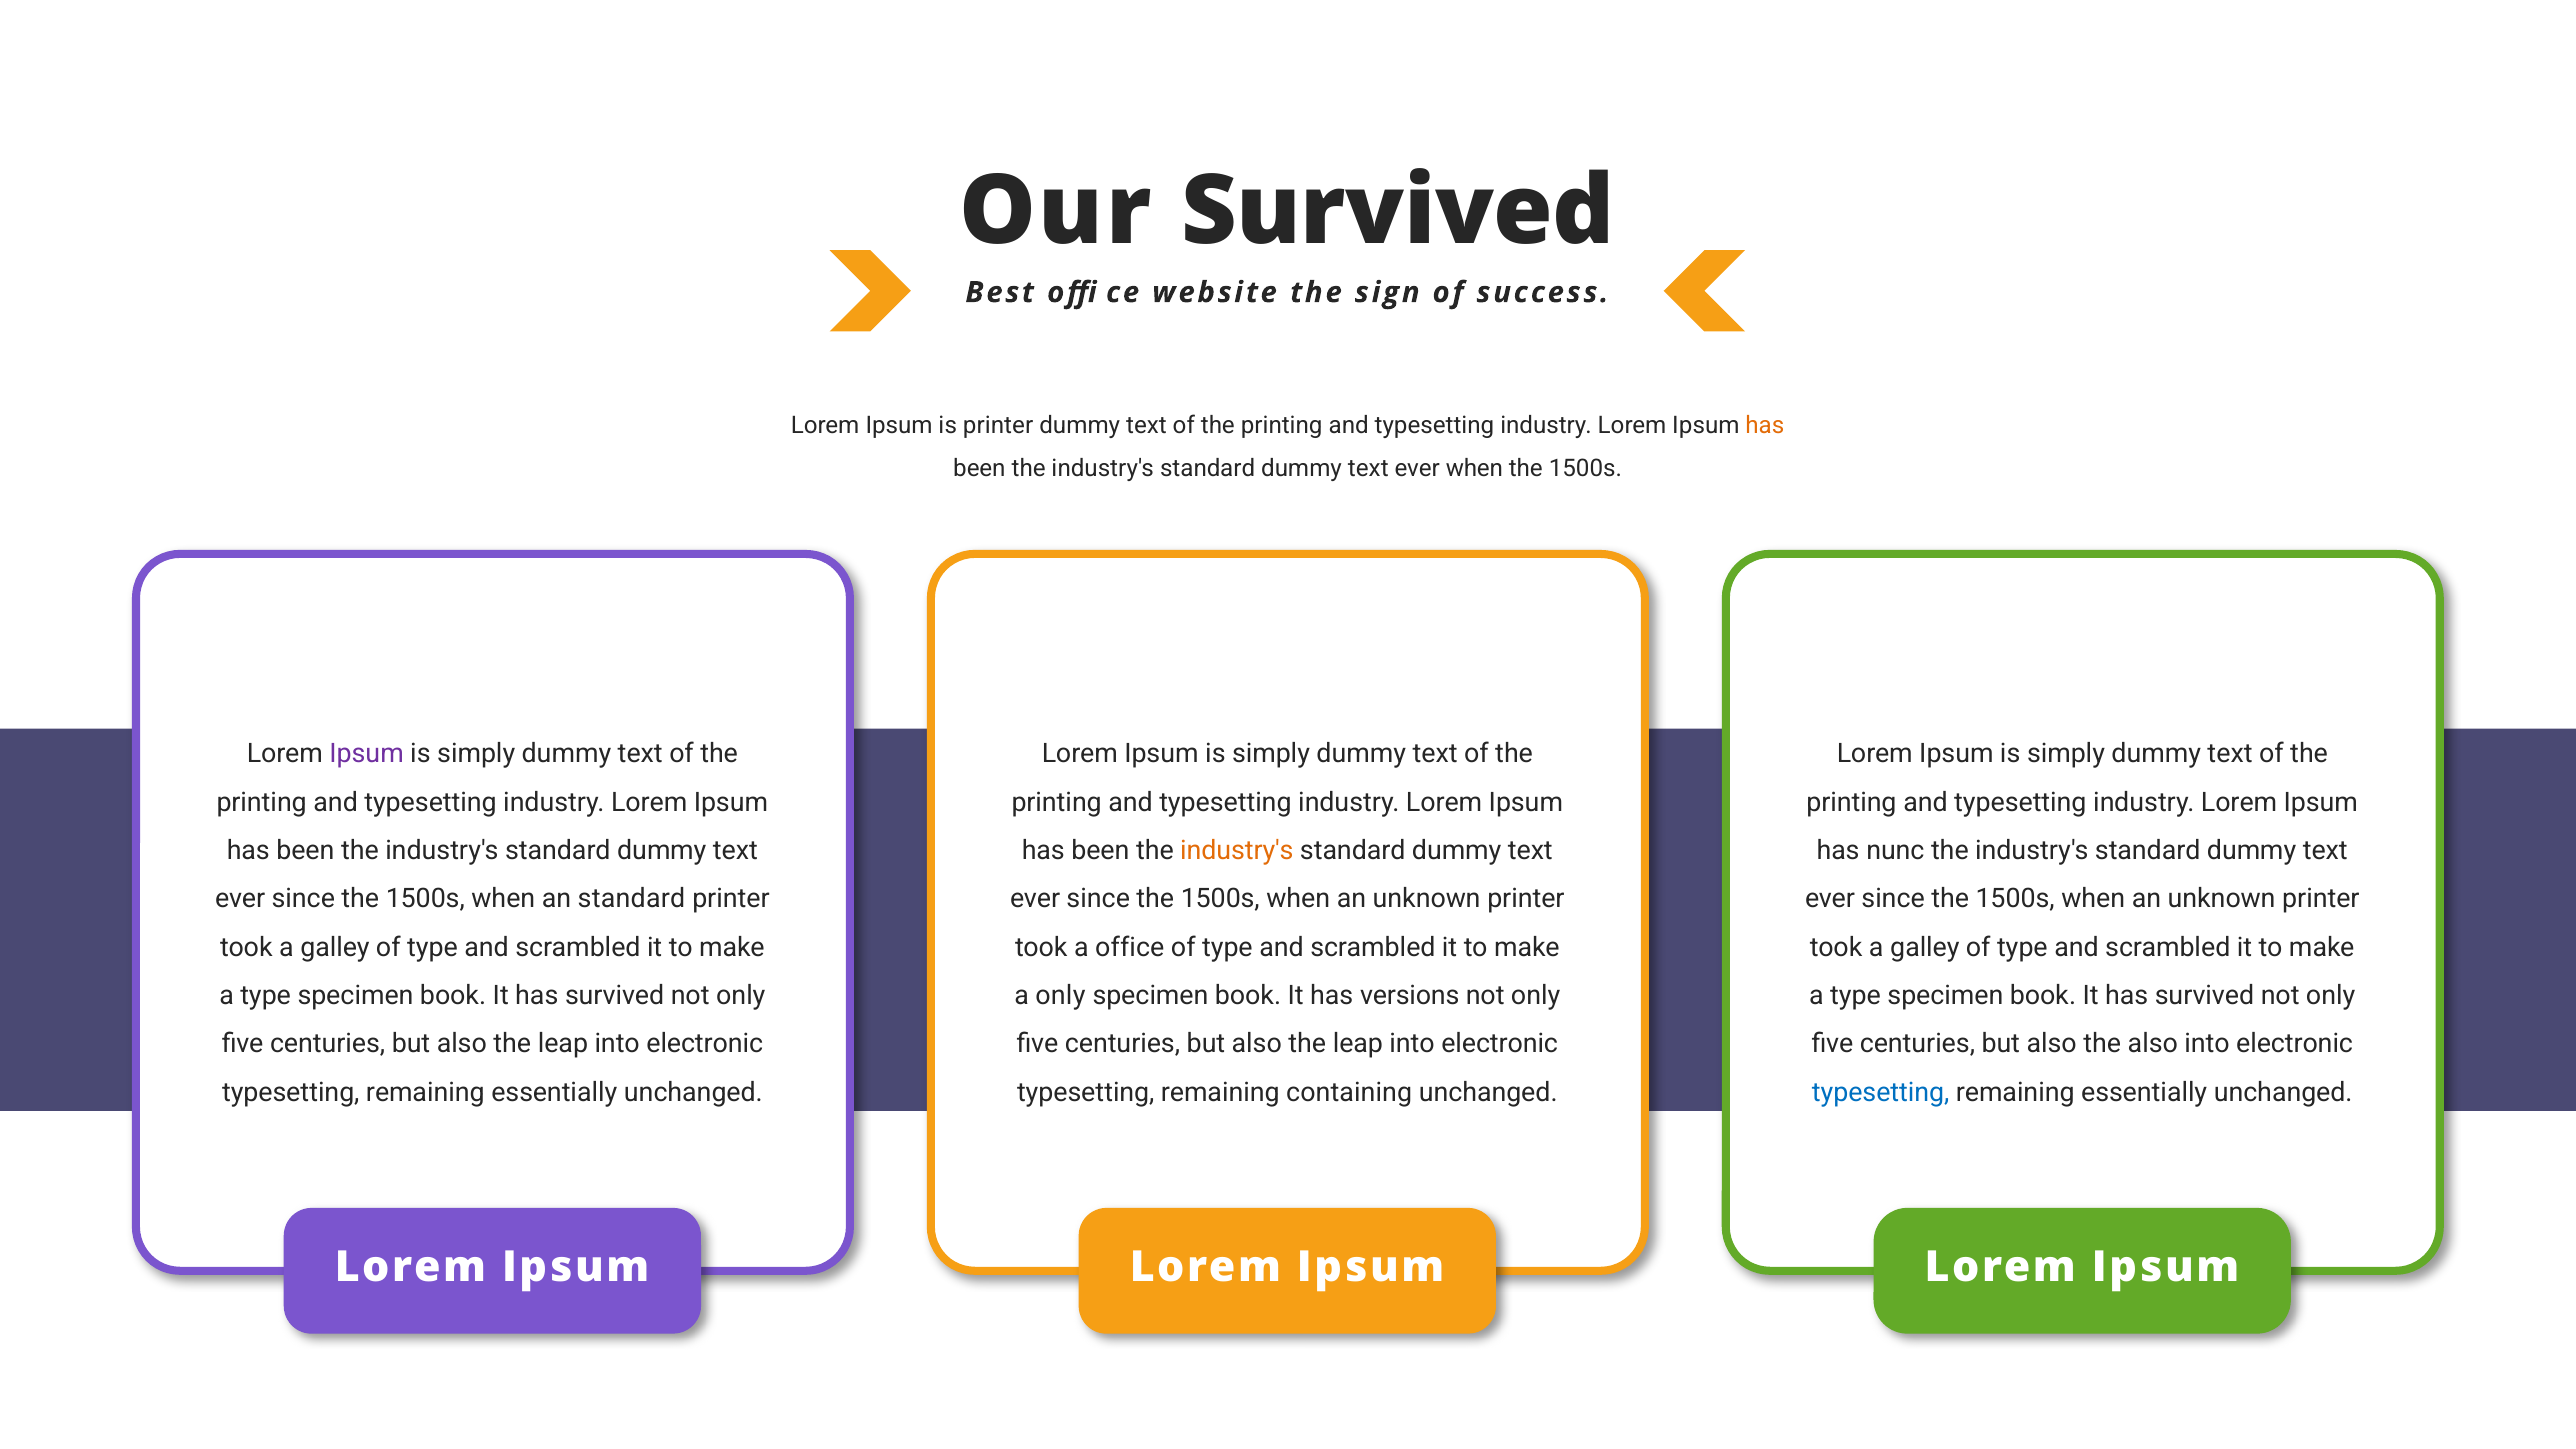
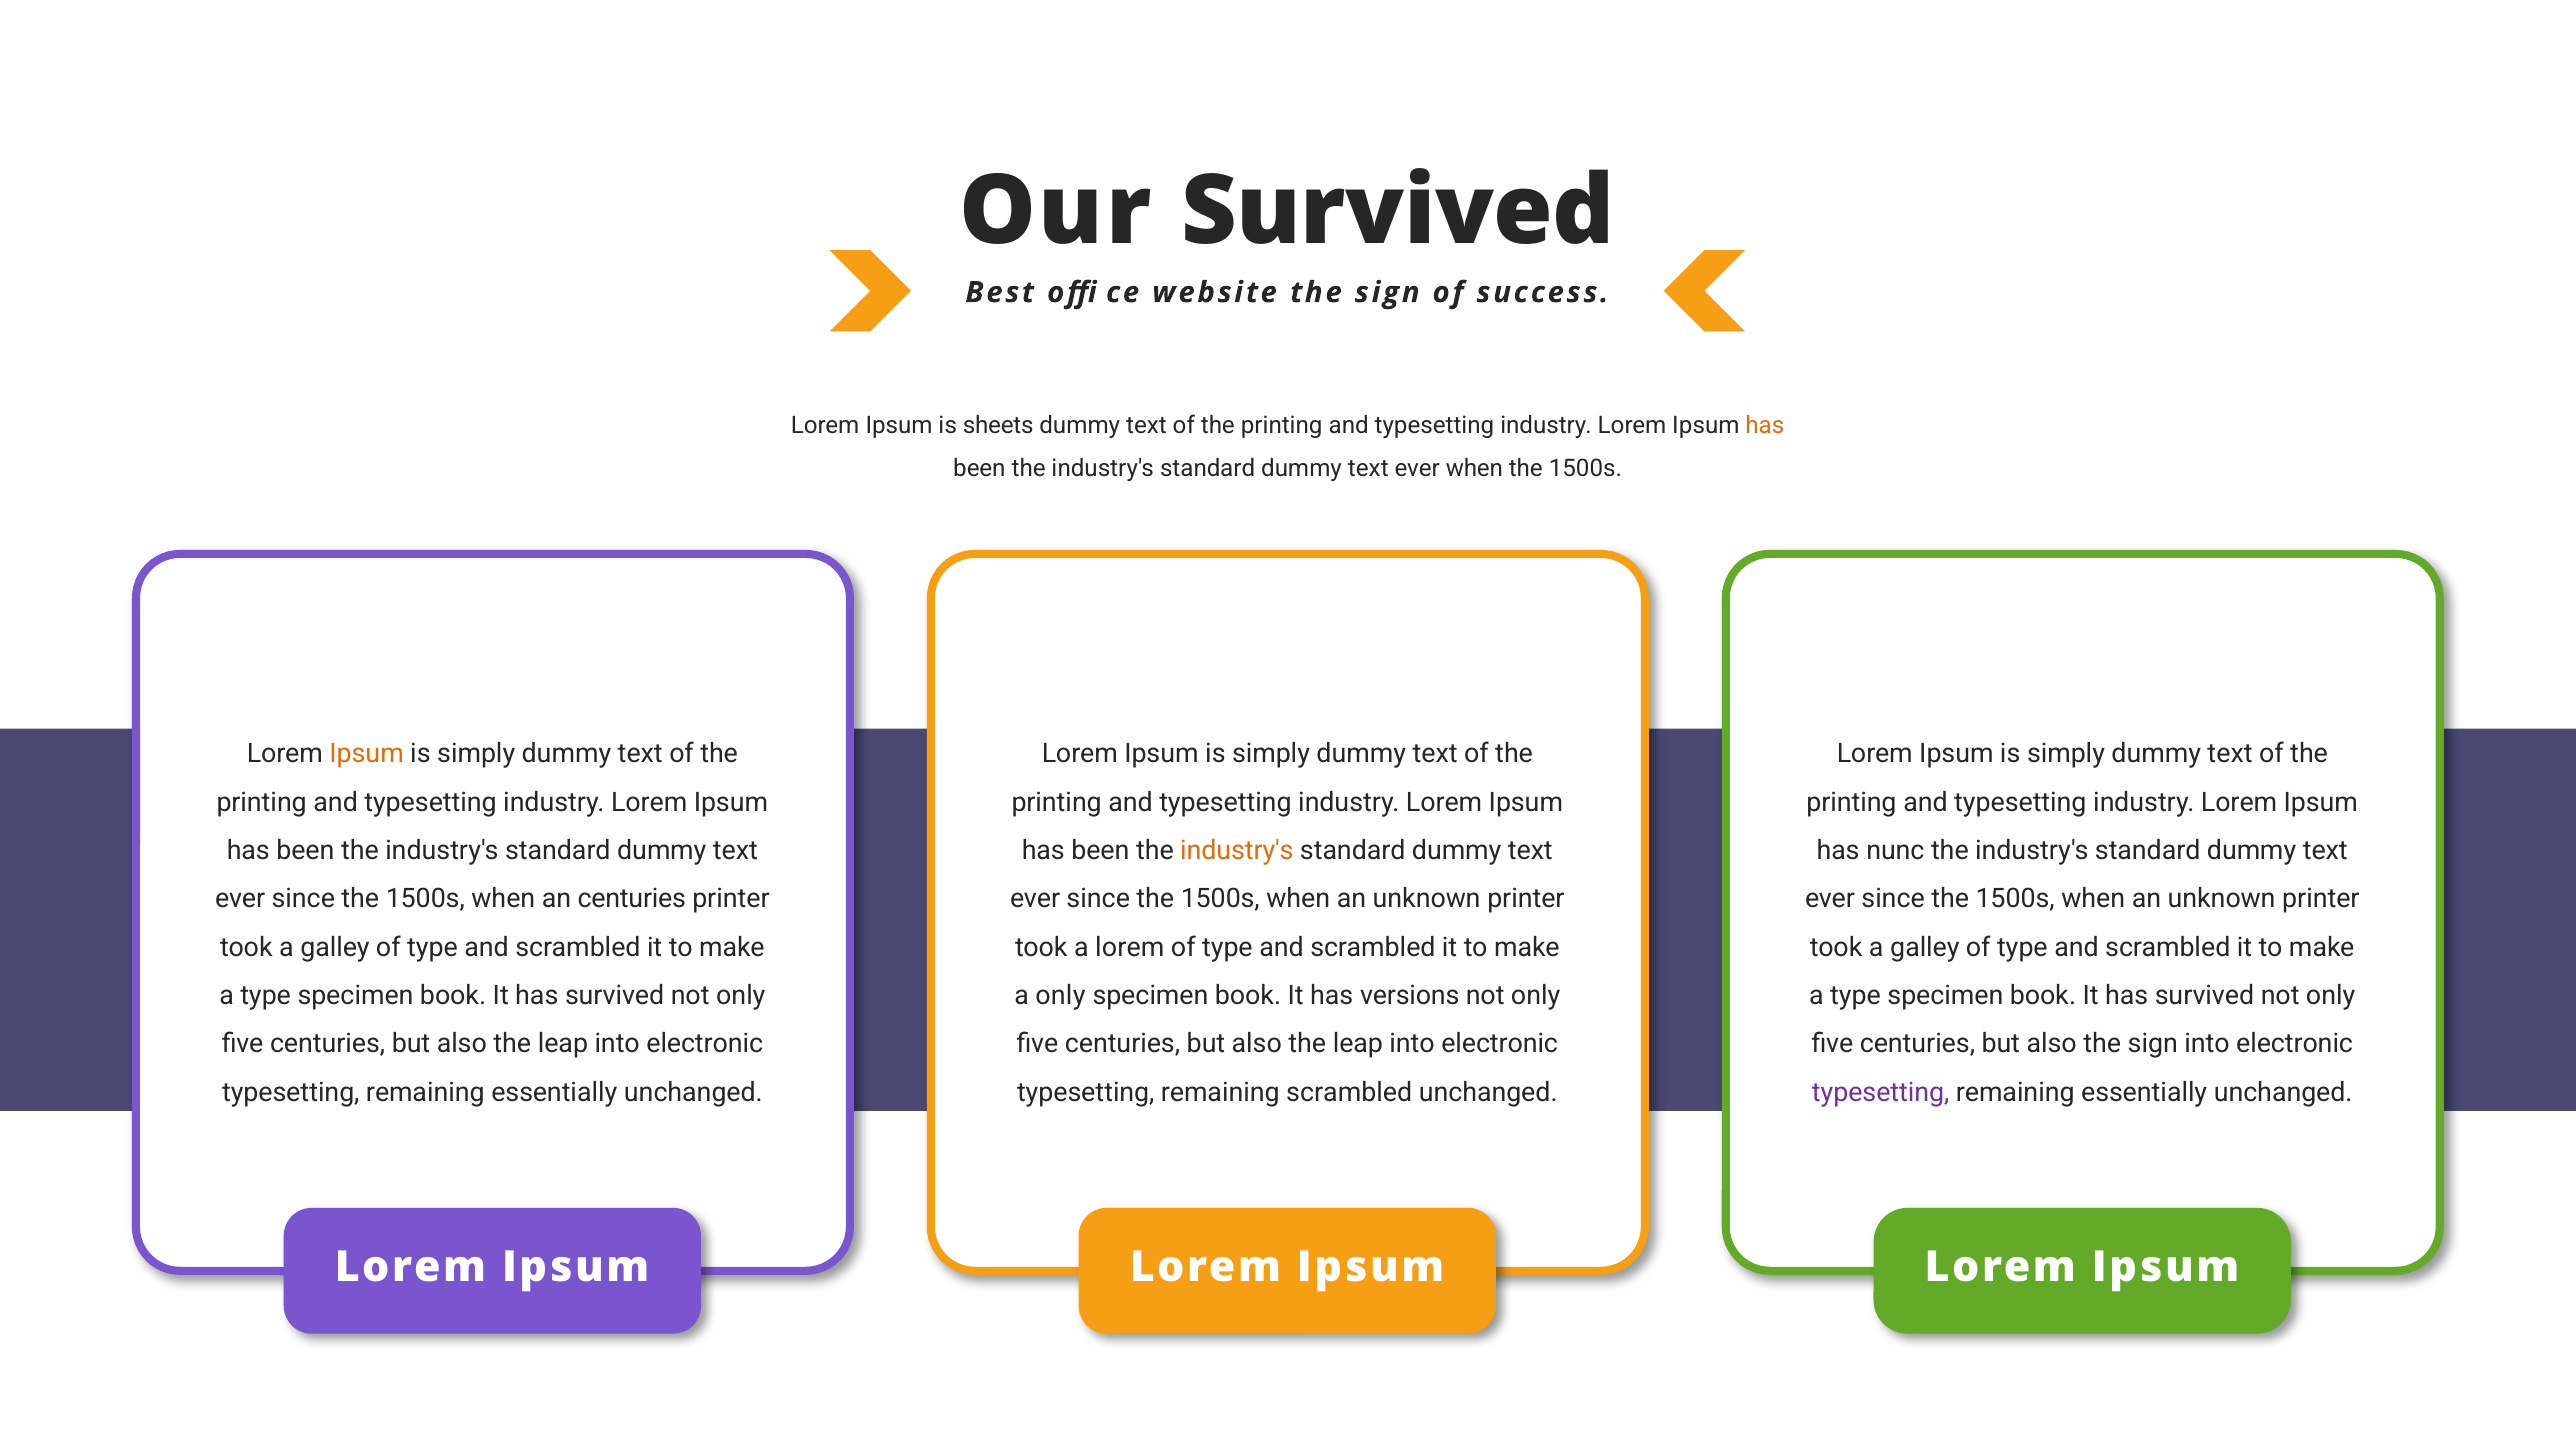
is printer: printer -> sheets
Ipsum at (367, 754) colour: purple -> orange
an standard: standard -> centuries
a office: office -> lorem
also the also: also -> sign
remaining containing: containing -> scrambled
typesetting at (1881, 1092) colour: blue -> purple
